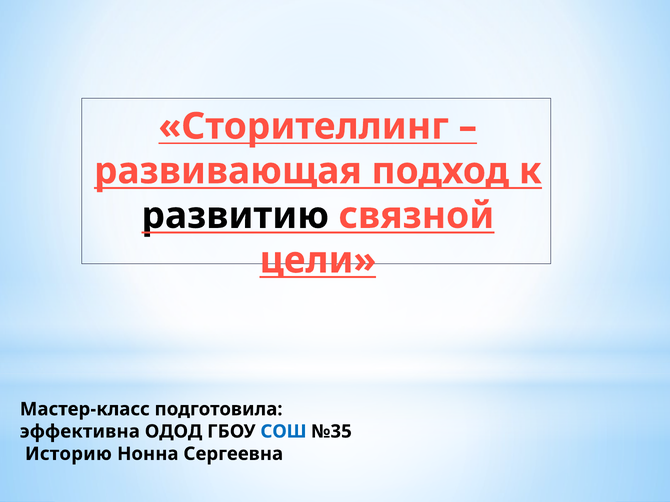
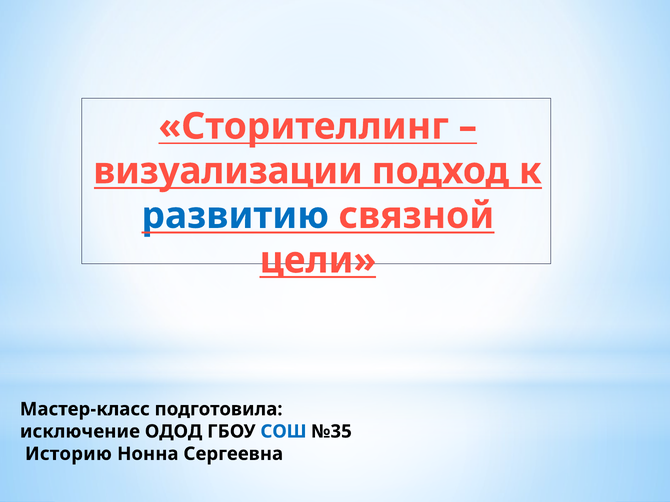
развивающая: развивающая -> визуализации
развитию colour: black -> blue
эффективна: эффективна -> исключение
